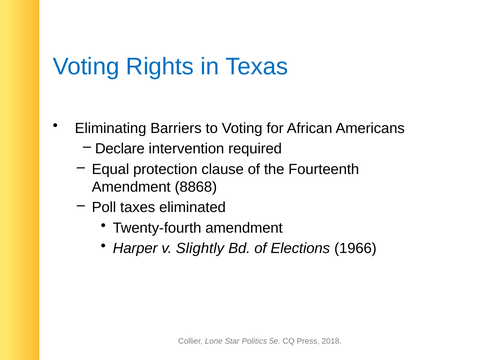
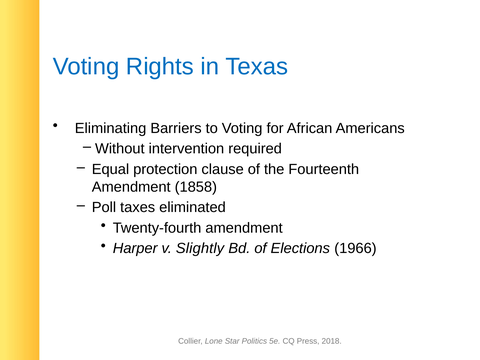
Declare: Declare -> Without
8868: 8868 -> 1858
